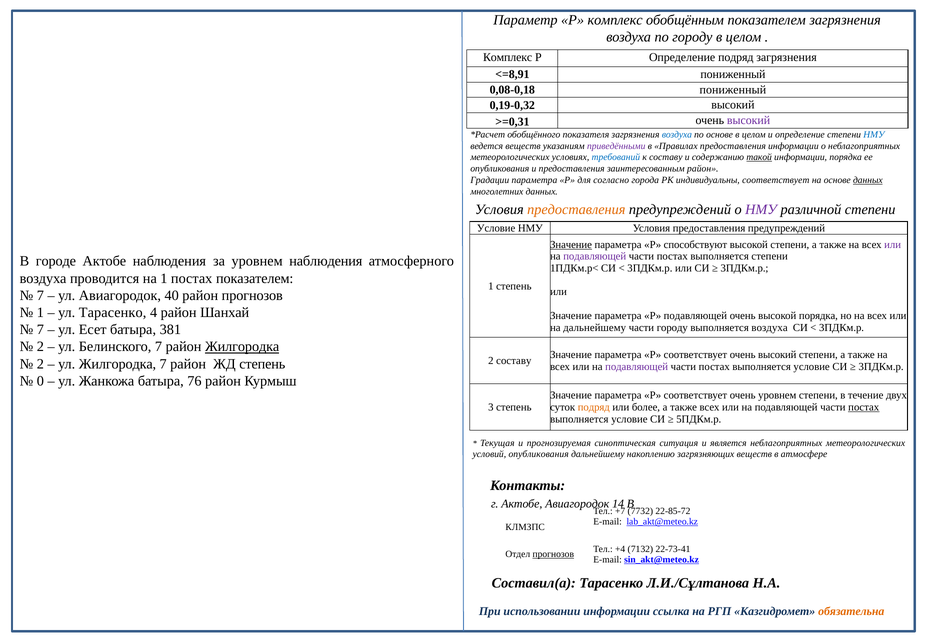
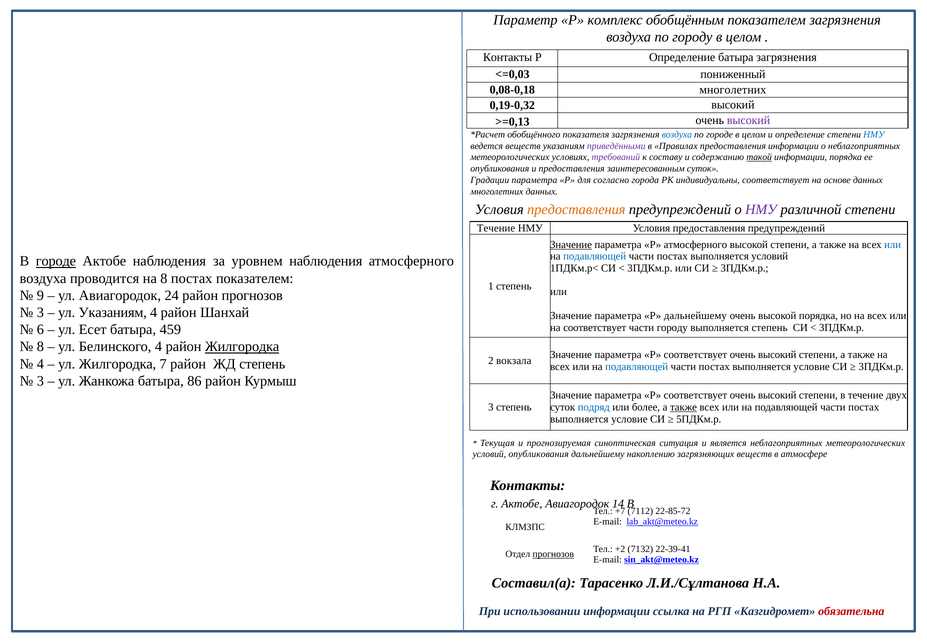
Комплекс at (508, 57): Комплекс -> Контакты
Определение подряд: подряд -> батыра
<=8,91: <=8,91 -> <=0,03
0,08-0,18 пониженный: пониженный -> многолетних
>=0,31: >=0,31 -> >=0,13
по основе: основе -> городе
требований colour: blue -> purple
заинтересованным район: район -> суток
данных at (868, 180) underline: present -> none
Условие at (496, 228): Условие -> Течение
Р способствуют: способствуют -> атмосферного
или at (893, 244) colour: purple -> blue
подавляющей at (595, 256) colour: purple -> blue
выполняется степени: степени -> условий
городе at (56, 261) underline: none -> present
на 1: 1 -> 8
7 at (40, 295): 7 -> 9
40: 40 -> 24
1 at (40, 312): 1 -> 3
ул Тарасенко: Тарасенко -> Указаниям
Р подавляющей: подавляющей -> дальнейшему
на дальнейшему: дальнейшему -> соответствует
выполняется воздуха: воздуха -> степень
7 at (40, 330): 7 -> 6
381: 381 -> 459
2 at (40, 347): 2 -> 8
Белинского 7: 7 -> 4
2 составу: составу -> вокзала
2 at (40, 364): 2 -> 4
подавляющей at (637, 367) colour: purple -> blue
0 at (40, 381): 0 -> 3
76: 76 -> 86
уровнем at (777, 395): уровнем -> высокий
подряд at (594, 407) colour: orange -> blue
также at (684, 407) underline: none -> present
постах at (864, 407) underline: present -> none
7732: 7732 -> 7112
+4: +4 -> +2
22-73-41: 22-73-41 -> 22-39-41
обязательна colour: orange -> red
